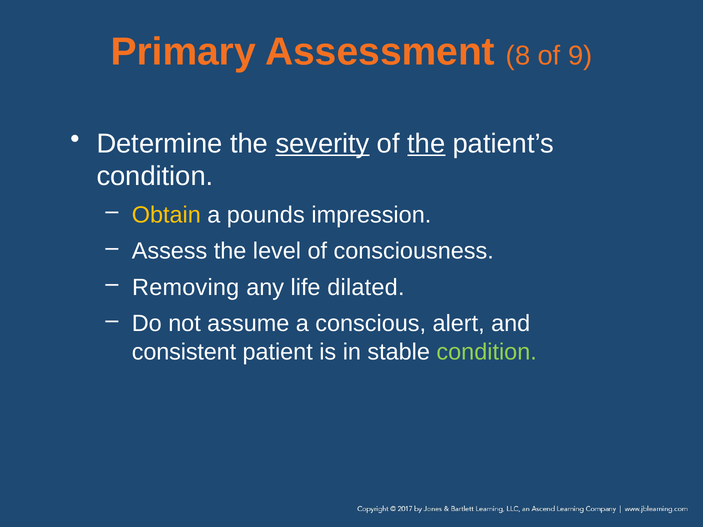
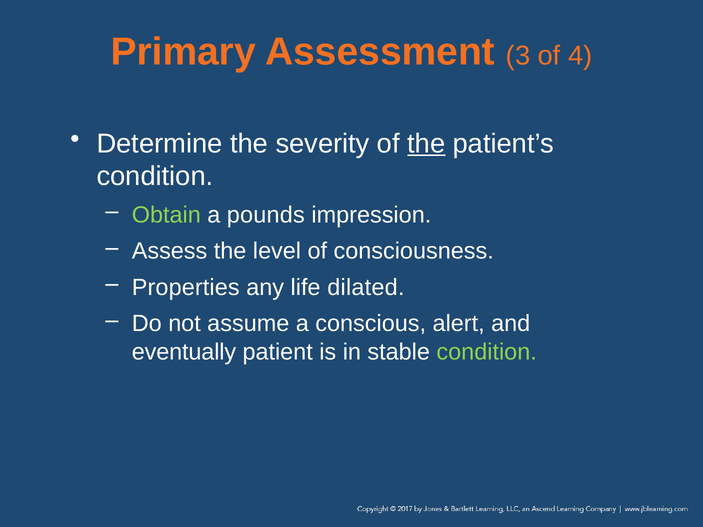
8: 8 -> 3
9: 9 -> 4
severity underline: present -> none
Obtain colour: yellow -> light green
Removing: Removing -> Properties
consistent: consistent -> eventually
